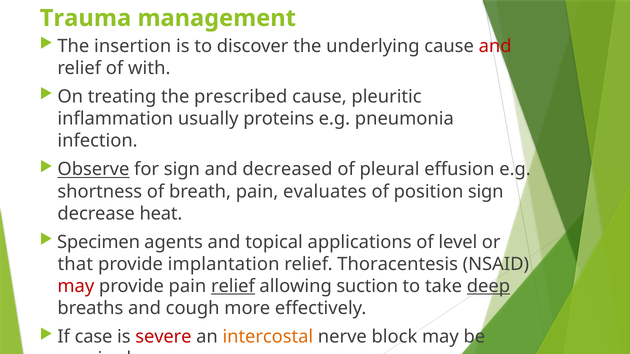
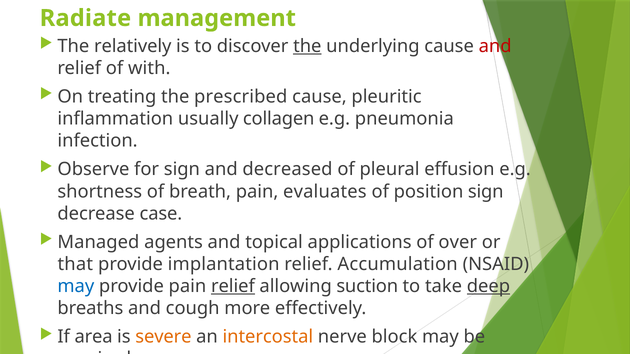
Trauma: Trauma -> Radiate
insertion: insertion -> relatively
the at (307, 46) underline: none -> present
proteins: proteins -> collagen
Observe underline: present -> none
heat: heat -> case
Specimen: Specimen -> Managed
level: level -> over
Thoracentesis: Thoracentesis -> Accumulation
may at (76, 286) colour: red -> blue
case: case -> area
severe colour: red -> orange
